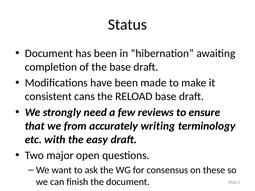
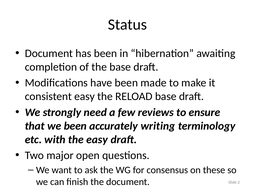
consistent cans: cans -> easy
we from: from -> been
